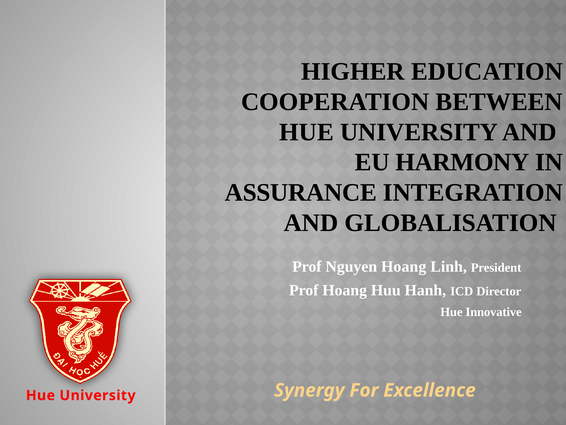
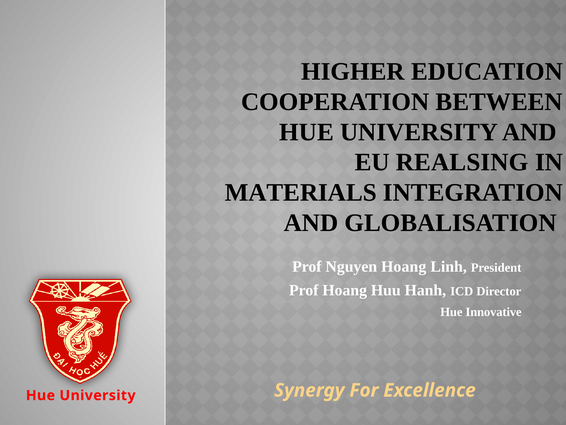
HARMONY: HARMONY -> REALSING
ASSURANCE: ASSURANCE -> MATERIALS
